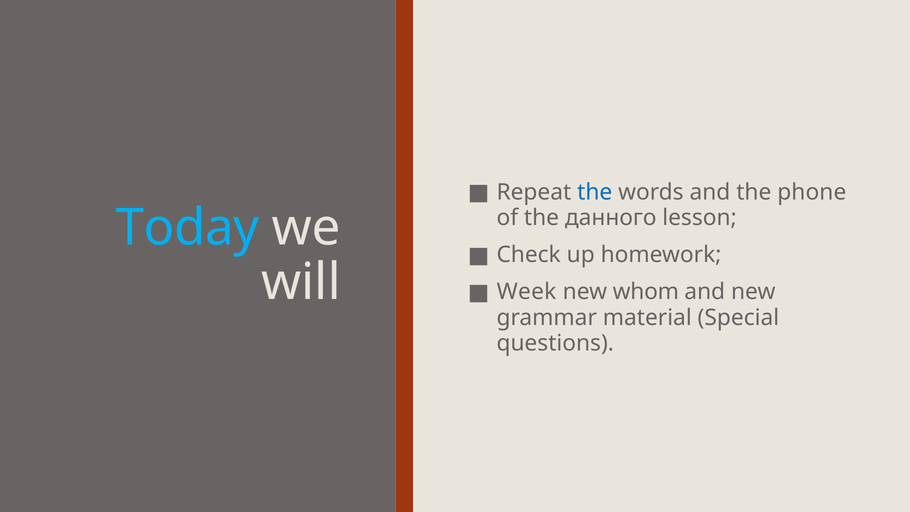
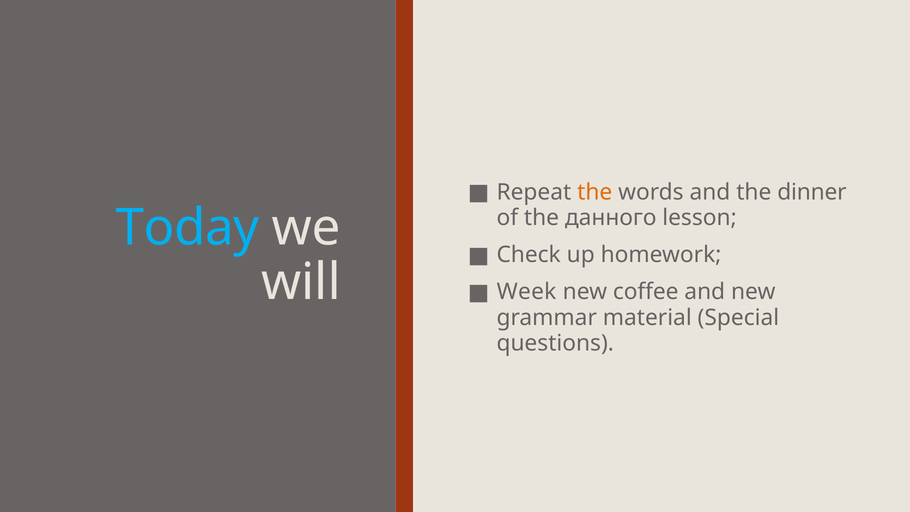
the at (595, 192) colour: blue -> orange
phone: phone -> dinner
whom: whom -> coffee
